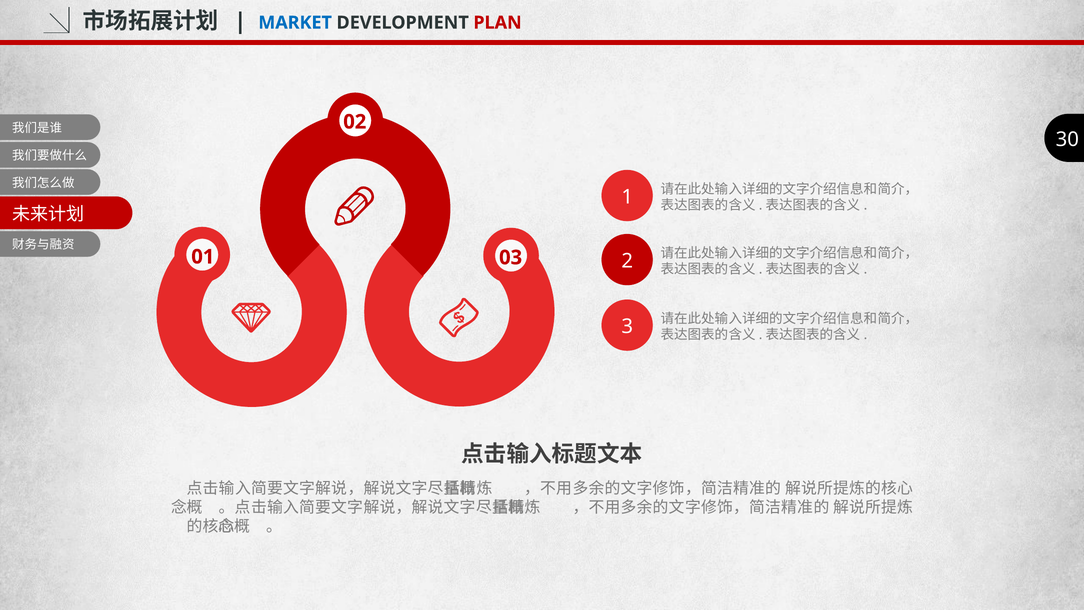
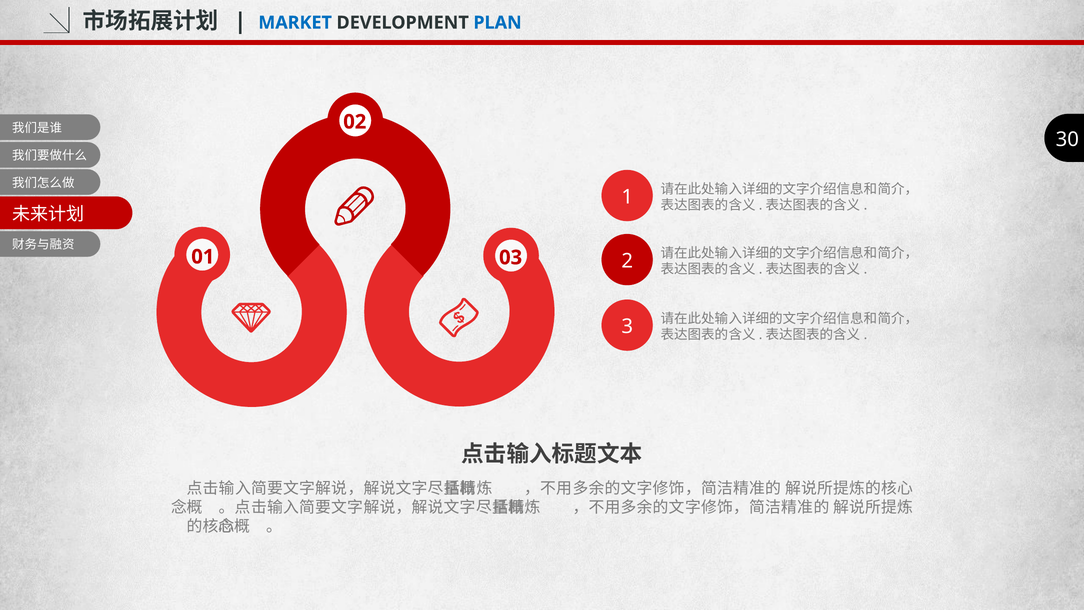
PLAN colour: red -> blue
